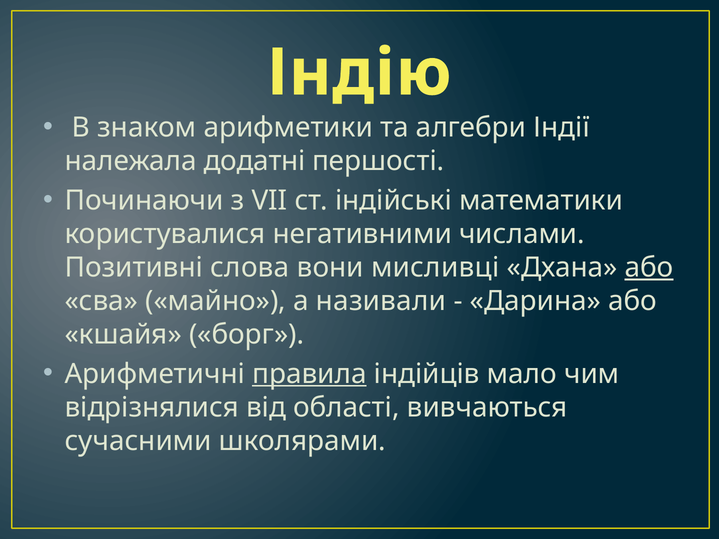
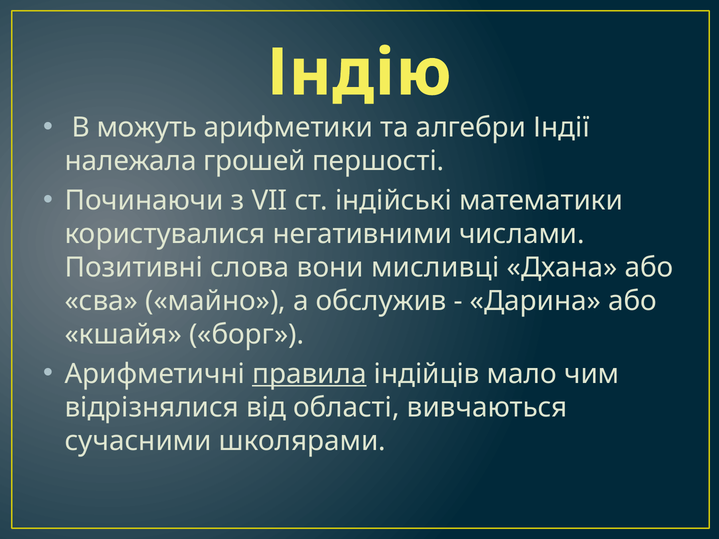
знаком: знаком -> можуть
додатні: додатні -> грошей
або at (649, 268) underline: present -> none
називали: називали -> обслужив
